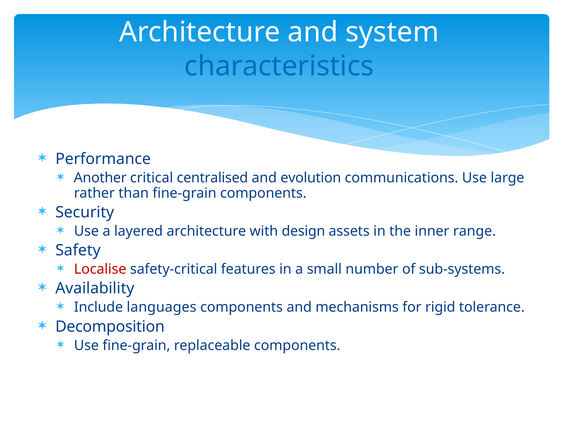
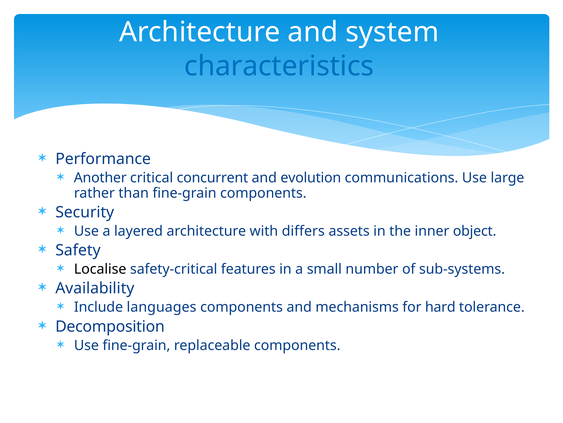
centralised: centralised -> concurrent
design: design -> differs
range: range -> object
Localise colour: red -> black
rigid: rigid -> hard
